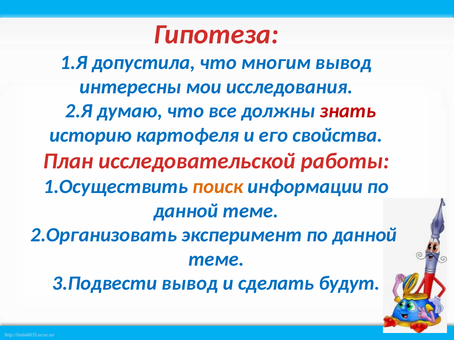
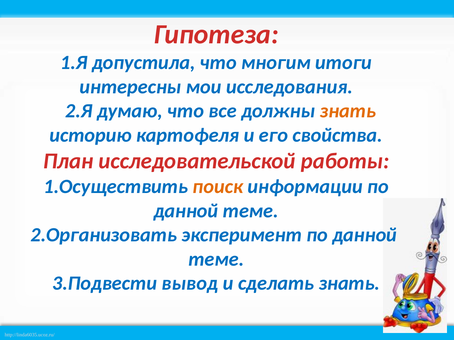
многим вывод: вывод -> итоги
знать at (348, 111) colour: red -> orange
сделать будут: будут -> знать
